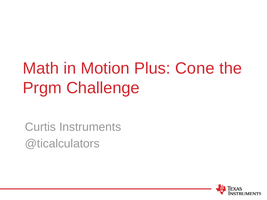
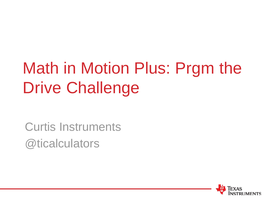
Cone: Cone -> Prgm
Prgm: Prgm -> Drive
